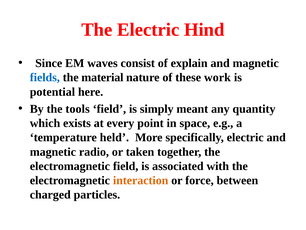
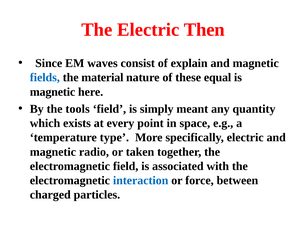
Hind: Hind -> Then
work: work -> equal
potential at (52, 92): potential -> magnetic
held: held -> type
interaction colour: orange -> blue
